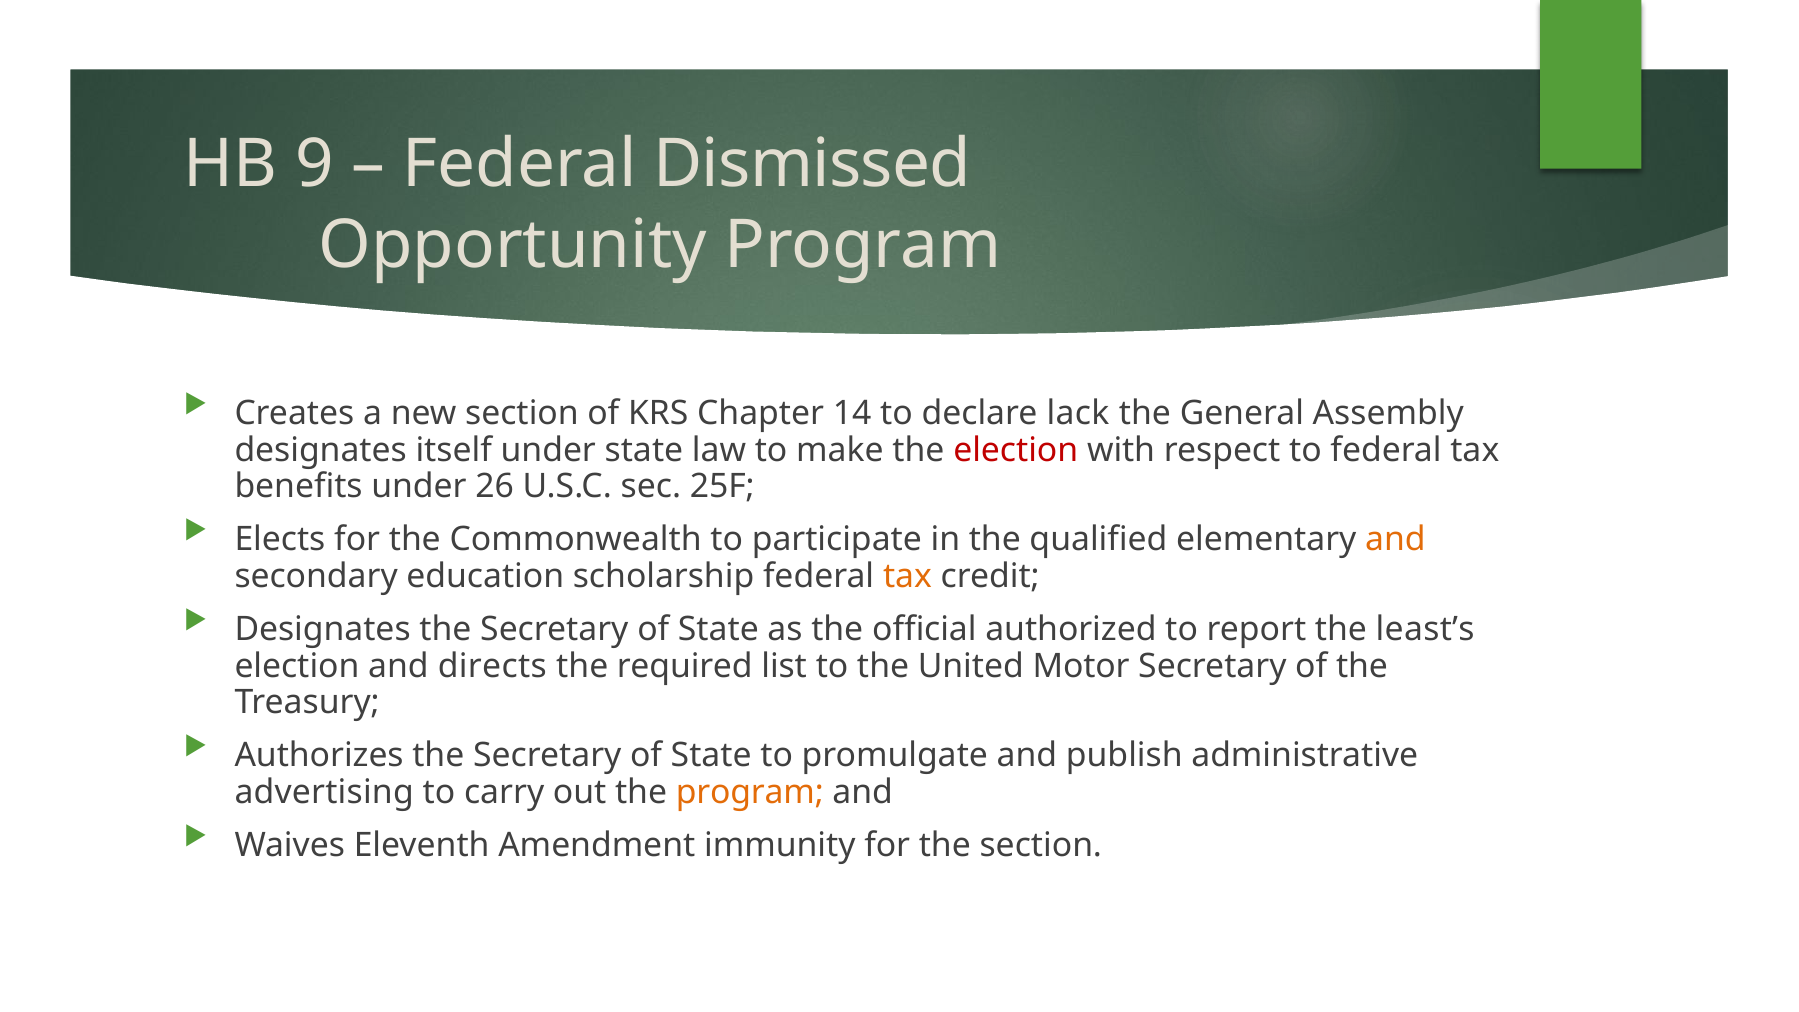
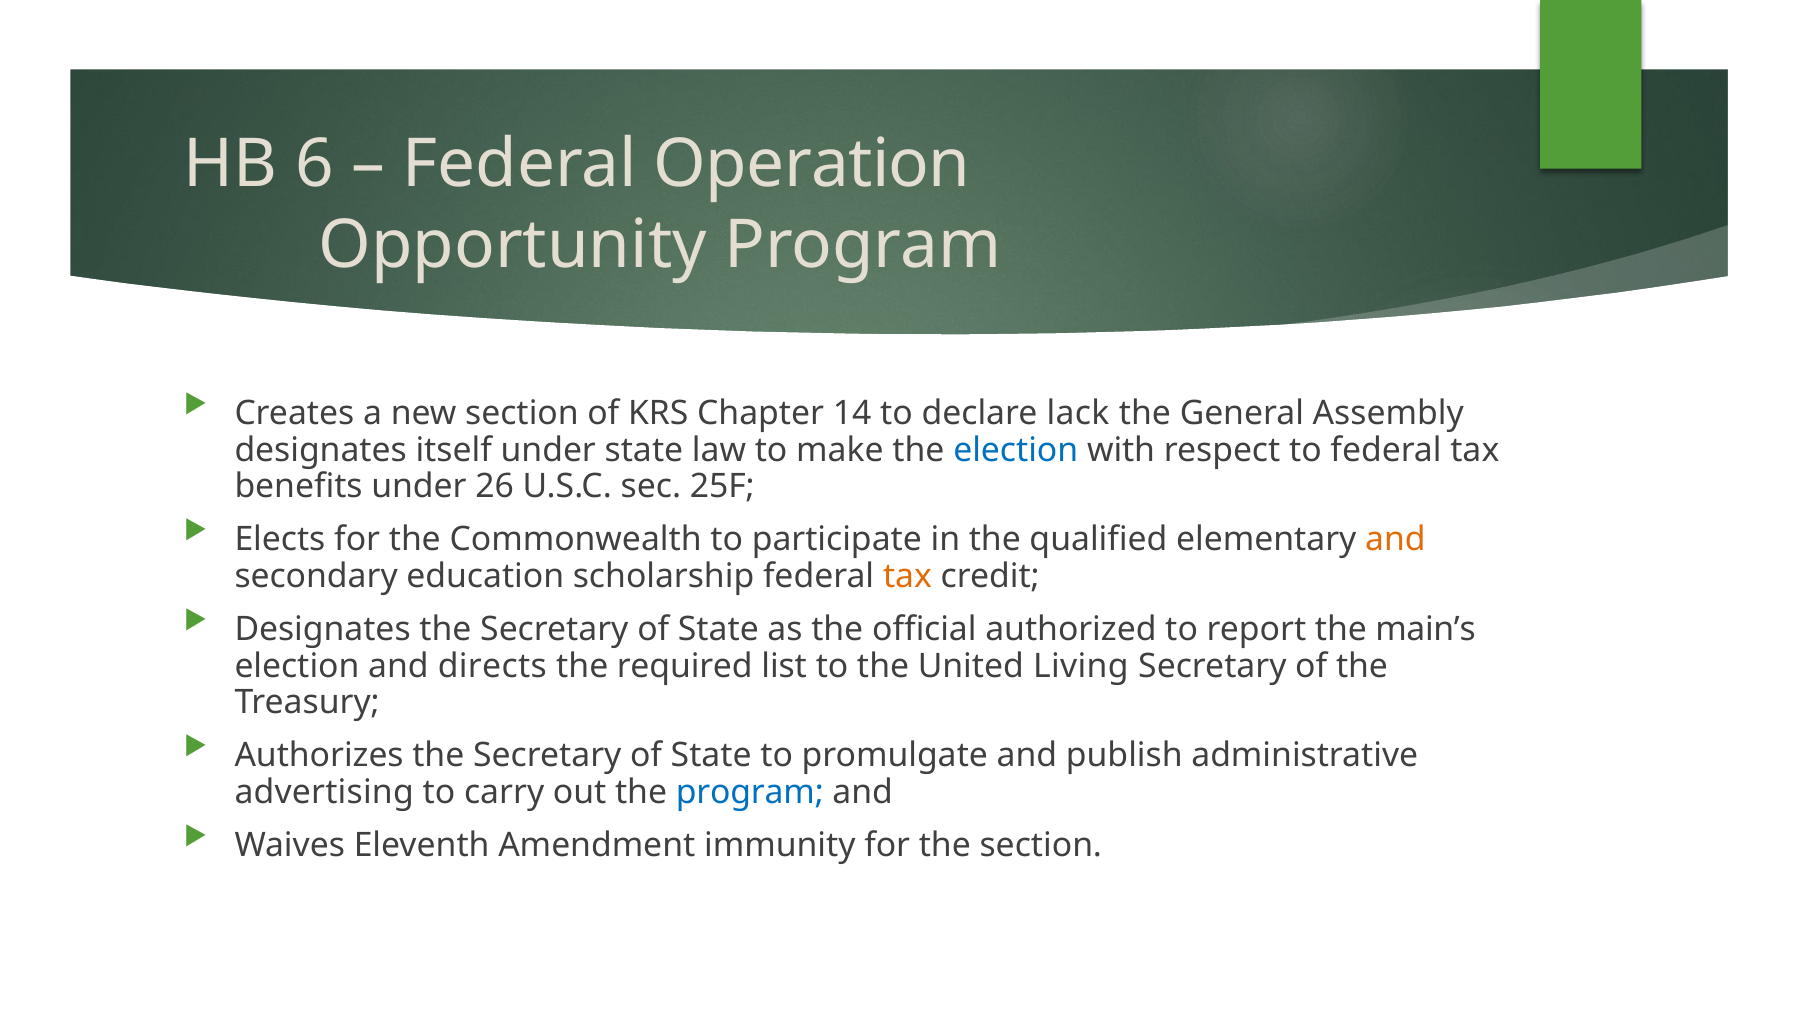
9: 9 -> 6
Dismissed: Dismissed -> Operation
election at (1016, 450) colour: red -> blue
least’s: least’s -> main’s
Motor: Motor -> Living
program at (750, 792) colour: orange -> blue
